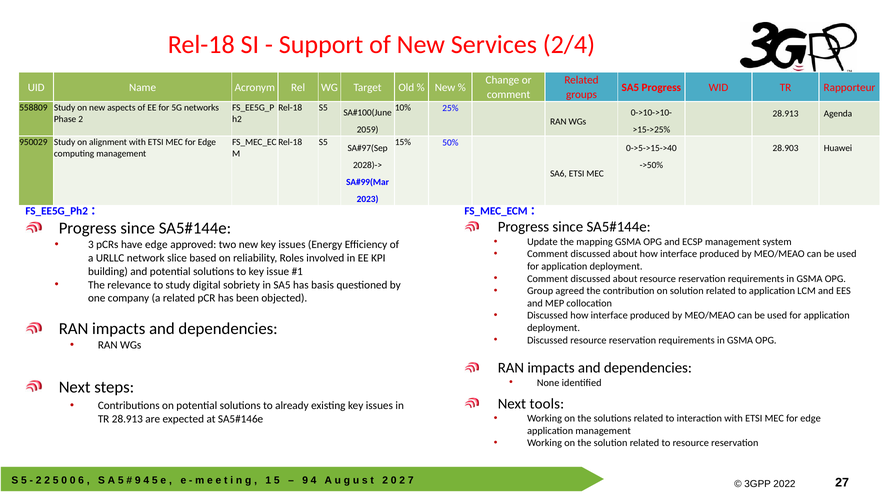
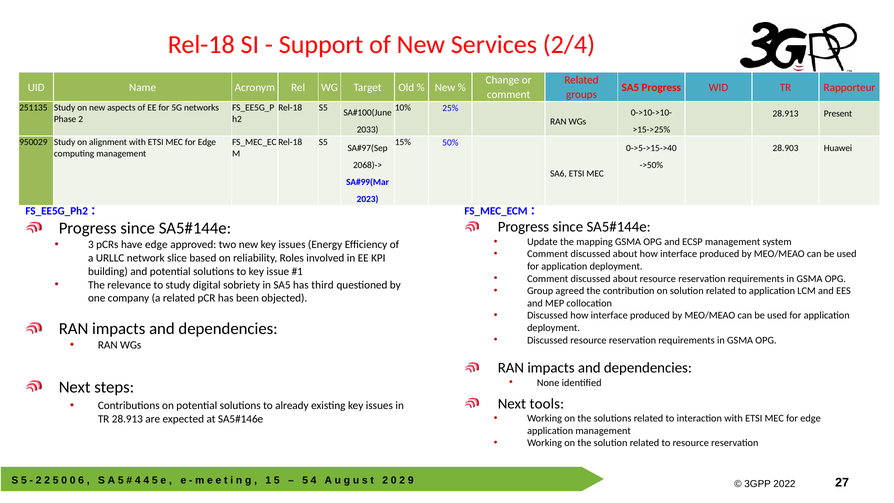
558809: 558809 -> 251135
Agenda: Agenda -> Present
2059: 2059 -> 2033
2028)->: 2028)-> -> 2068)->
basis: basis -> third
9 at (138, 480): 9 -> 4
9 at (305, 480): 9 -> 5
7: 7 -> 9
